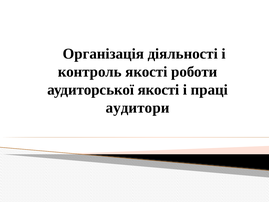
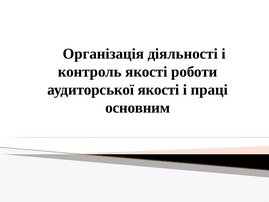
аудитори: аудитори -> основним
